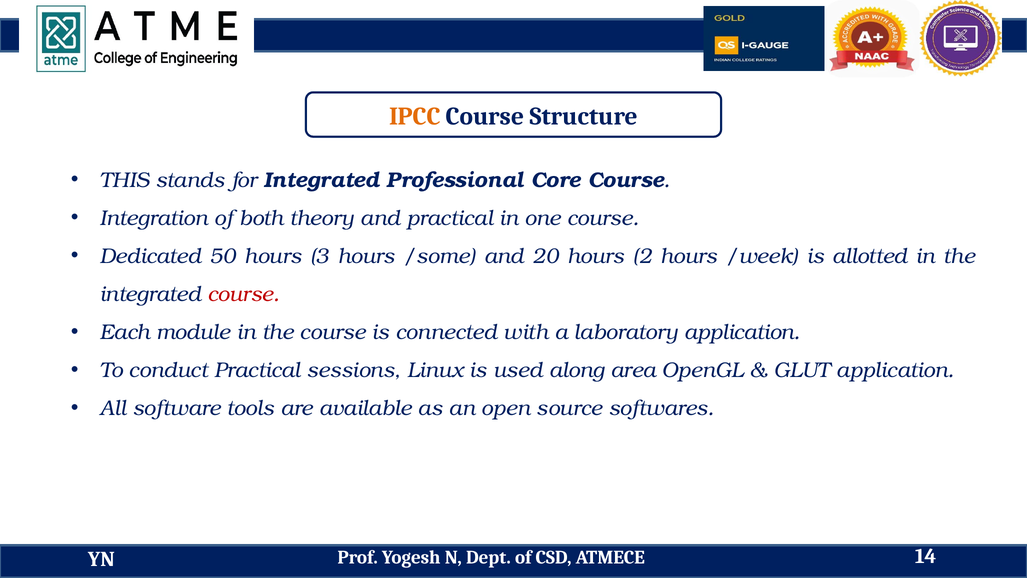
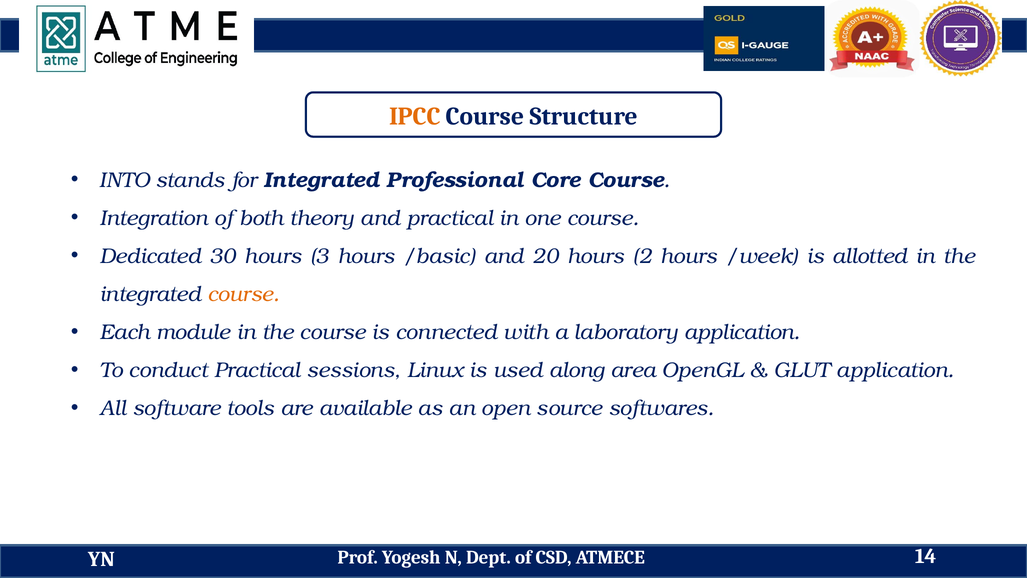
THIS: THIS -> INTO
50: 50 -> 30
/some: /some -> /basic
course at (244, 294) colour: red -> orange
